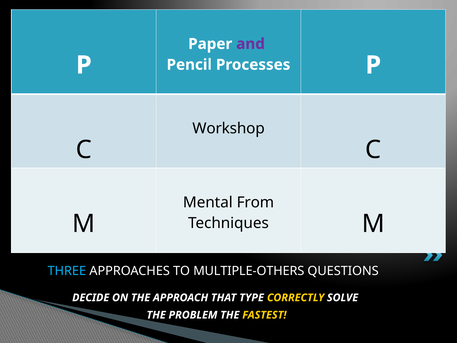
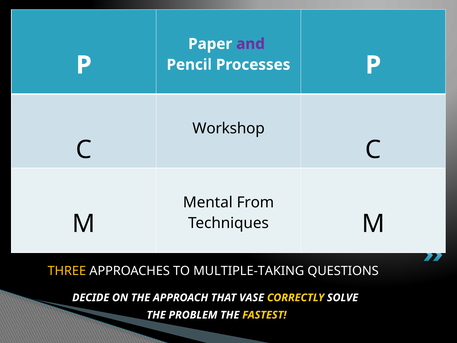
THREE colour: light blue -> yellow
MULTIPLE-OTHERS: MULTIPLE-OTHERS -> MULTIPLE-TAKING
TYPE: TYPE -> VASE
